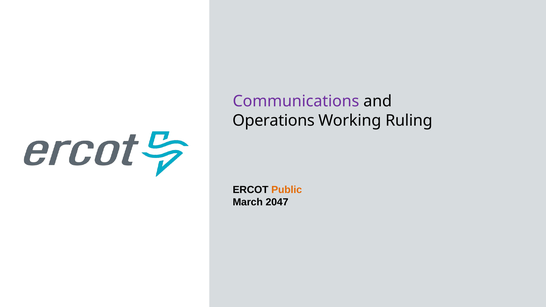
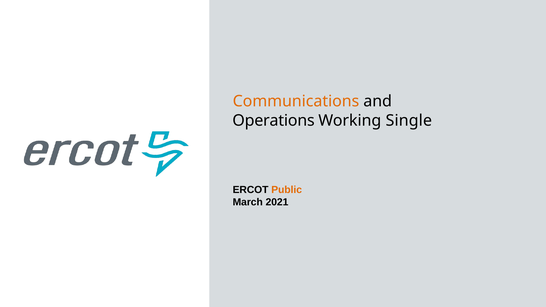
Communications colour: purple -> orange
Ruling: Ruling -> Single
2047: 2047 -> 2021
